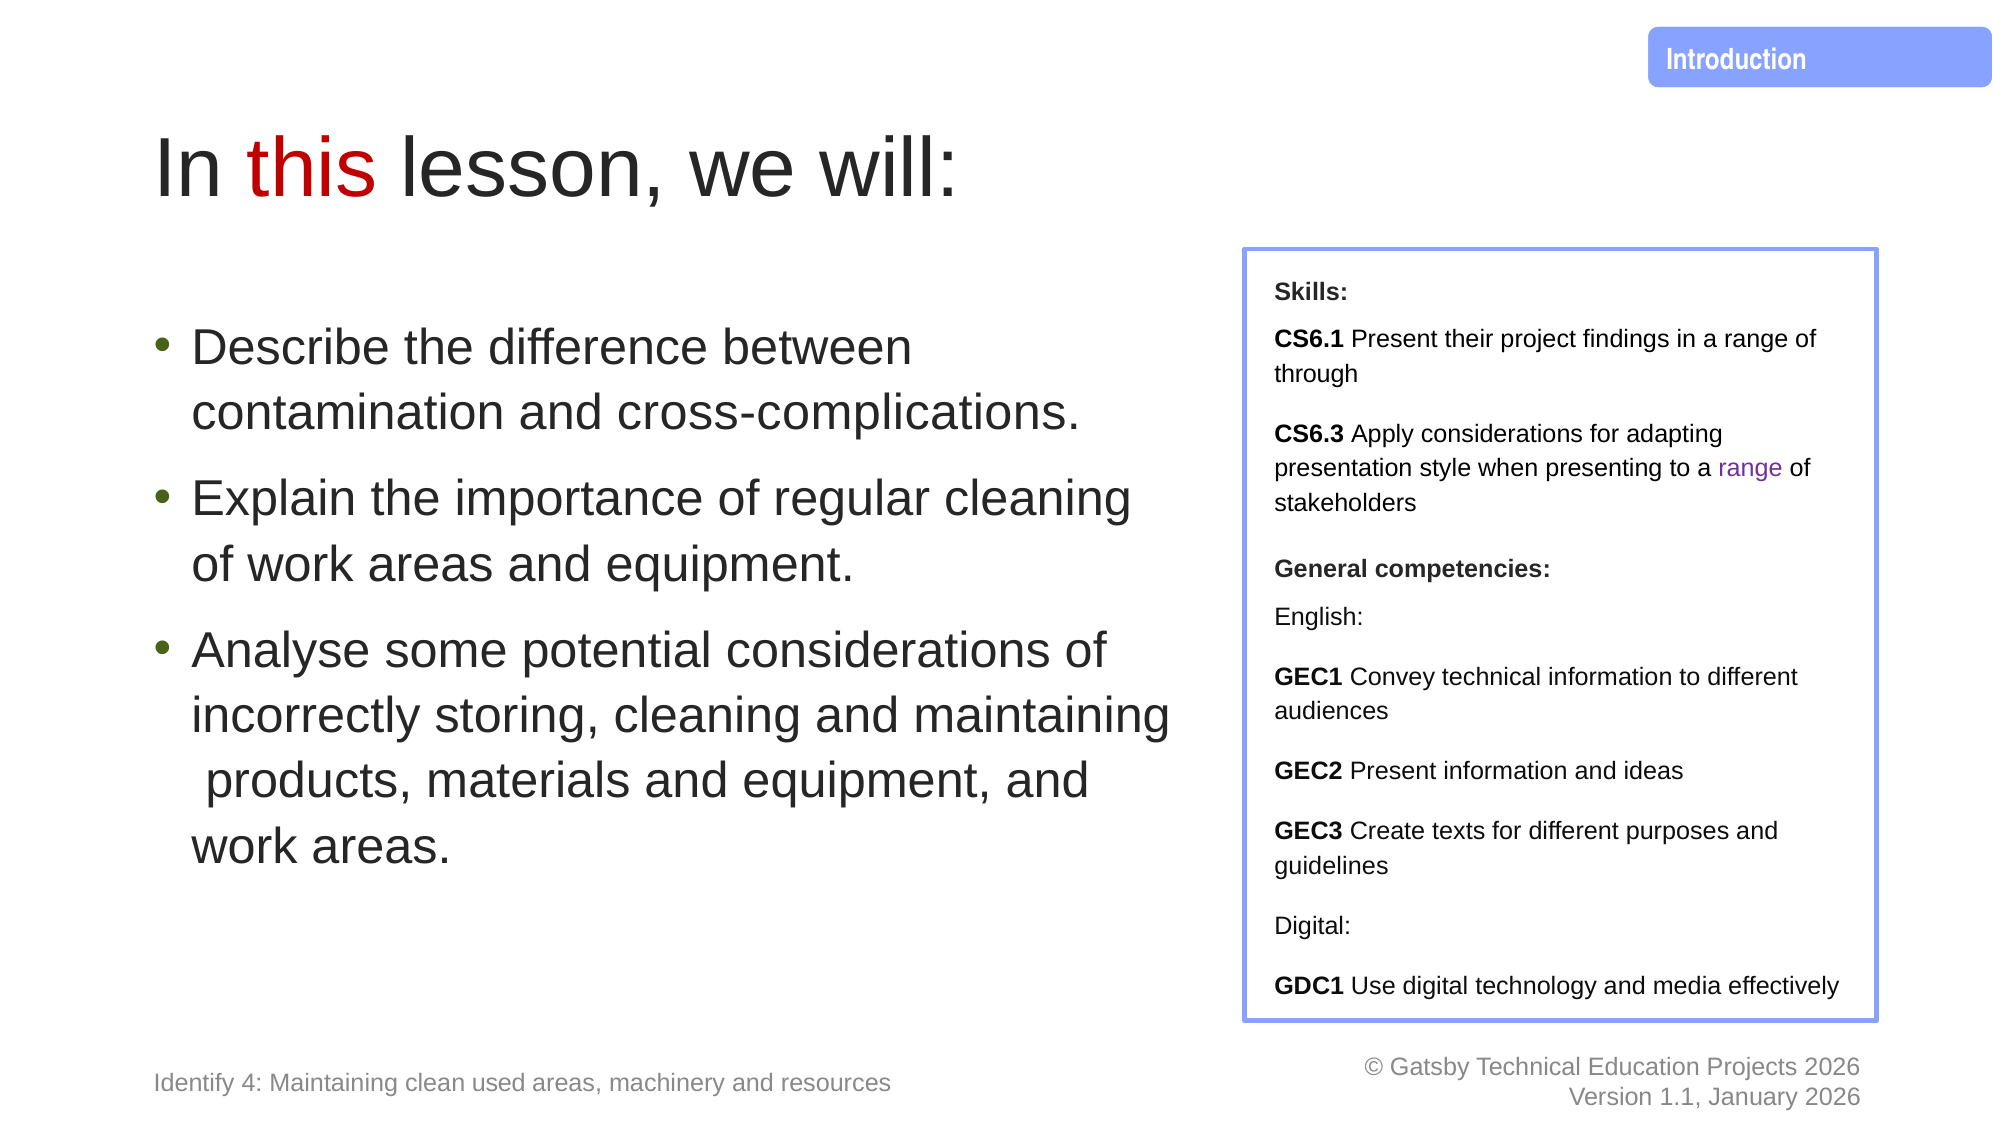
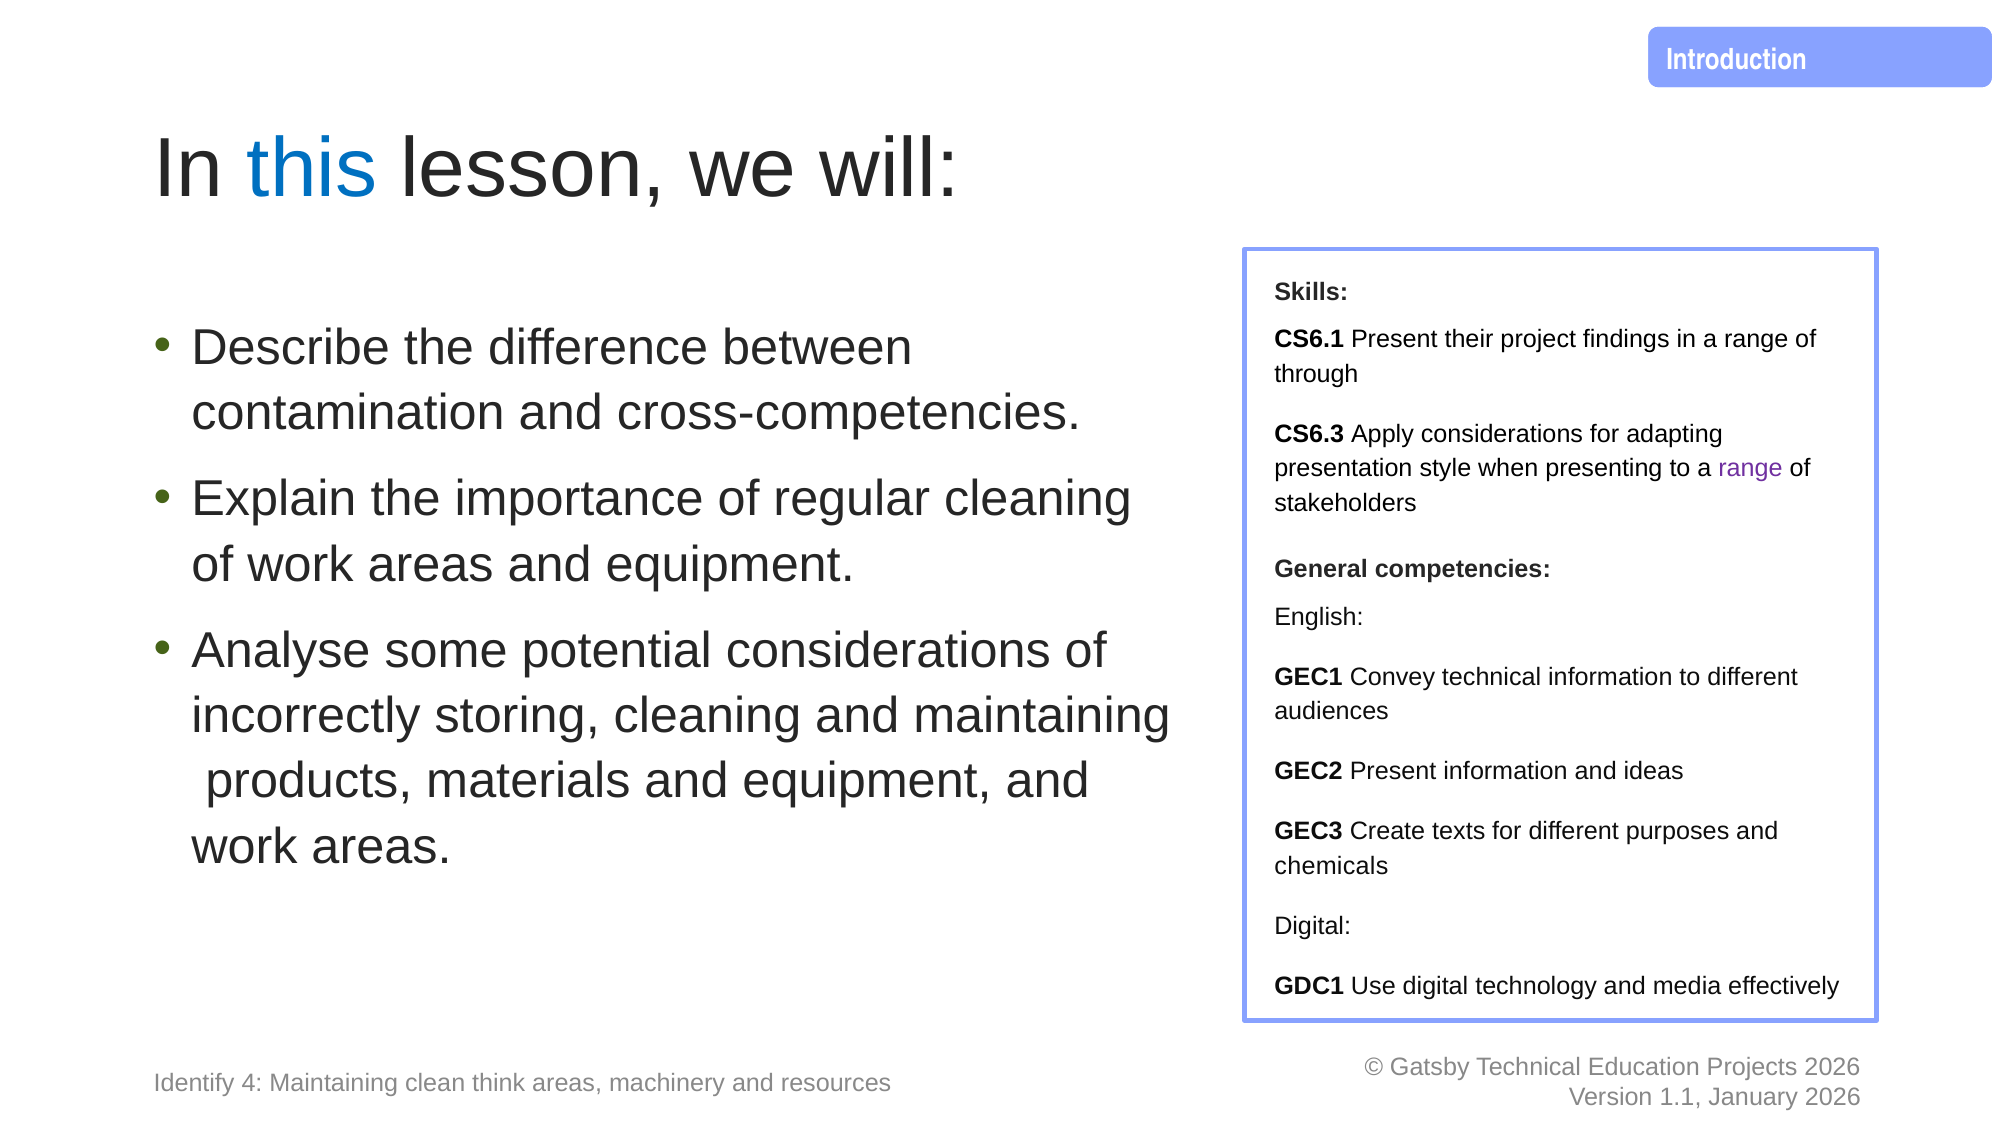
this colour: red -> blue
cross-complications: cross-complications -> cross-competencies
guidelines: guidelines -> chemicals
used: used -> think
